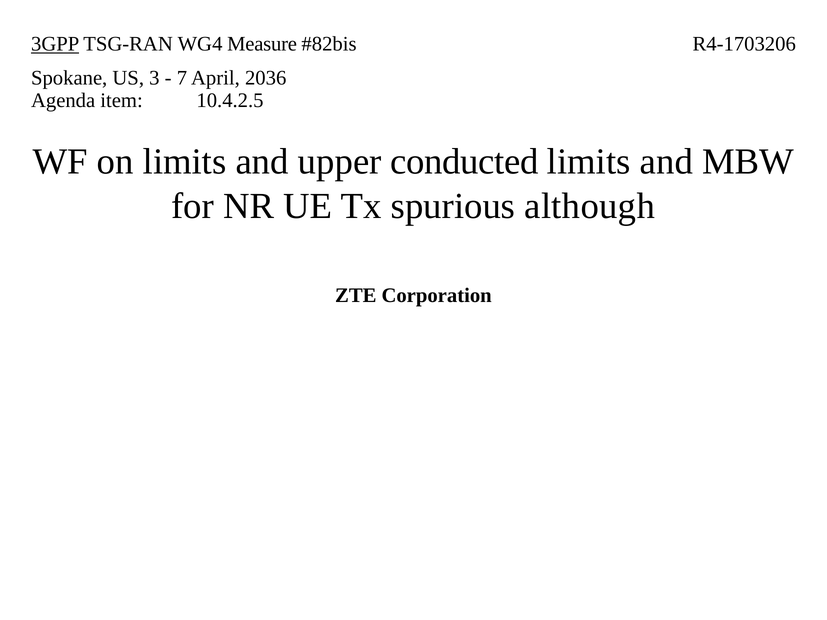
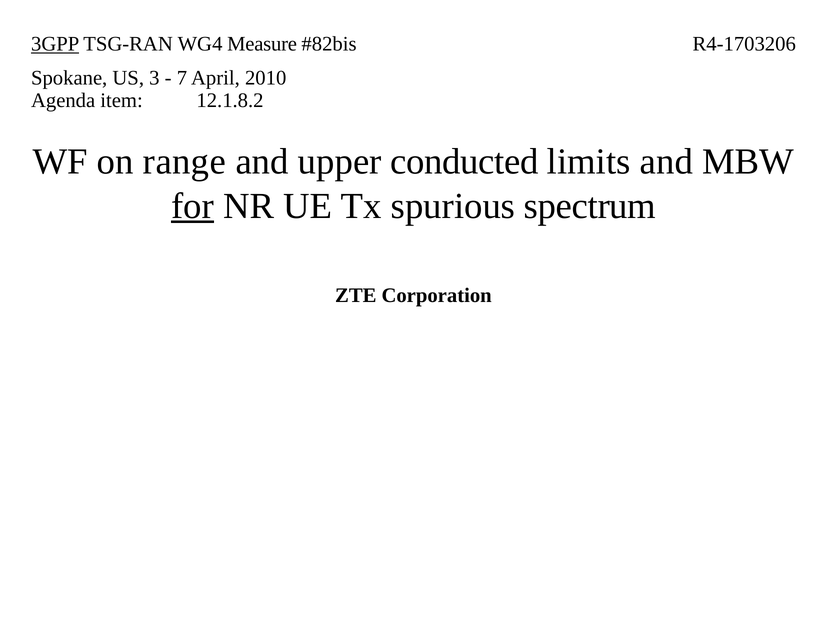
2036: 2036 -> 2010
10.4.2.5: 10.4.2.5 -> 12.1.8.2
on limits: limits -> range
for underline: none -> present
although: although -> spectrum
